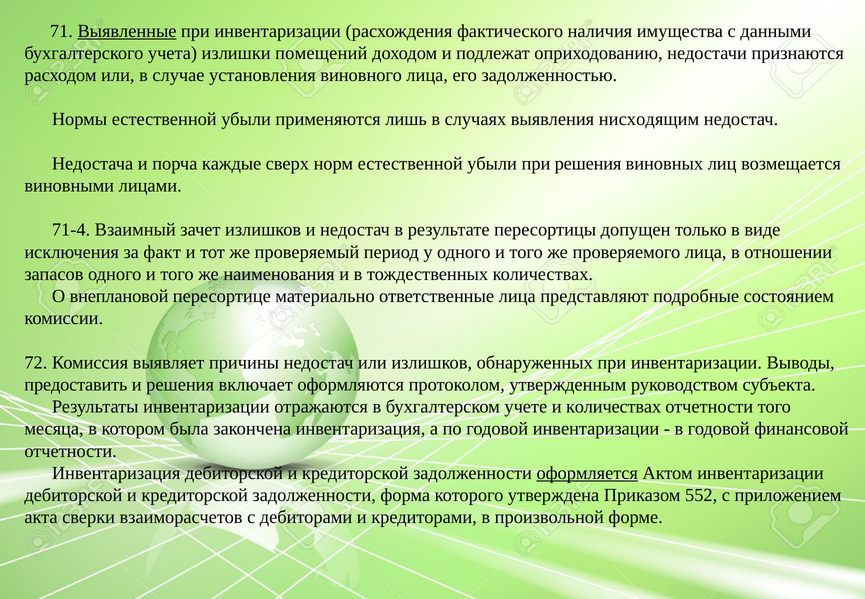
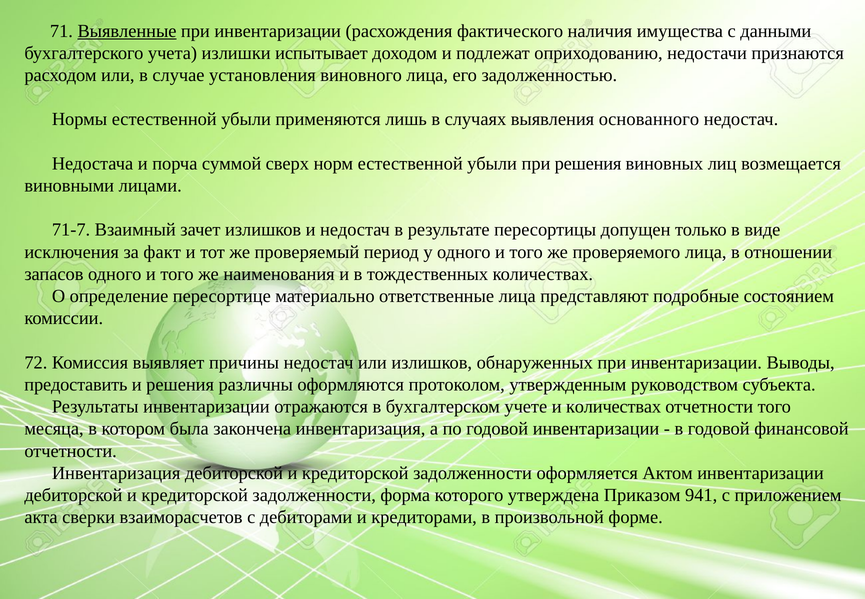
помещений: помещений -> испытывает
нисходящим: нисходящим -> основанного
каждые: каждые -> суммой
71-4: 71-4 -> 71-7
внеплановой: внеплановой -> определение
включает: включает -> различны
оформляется underline: present -> none
552: 552 -> 941
